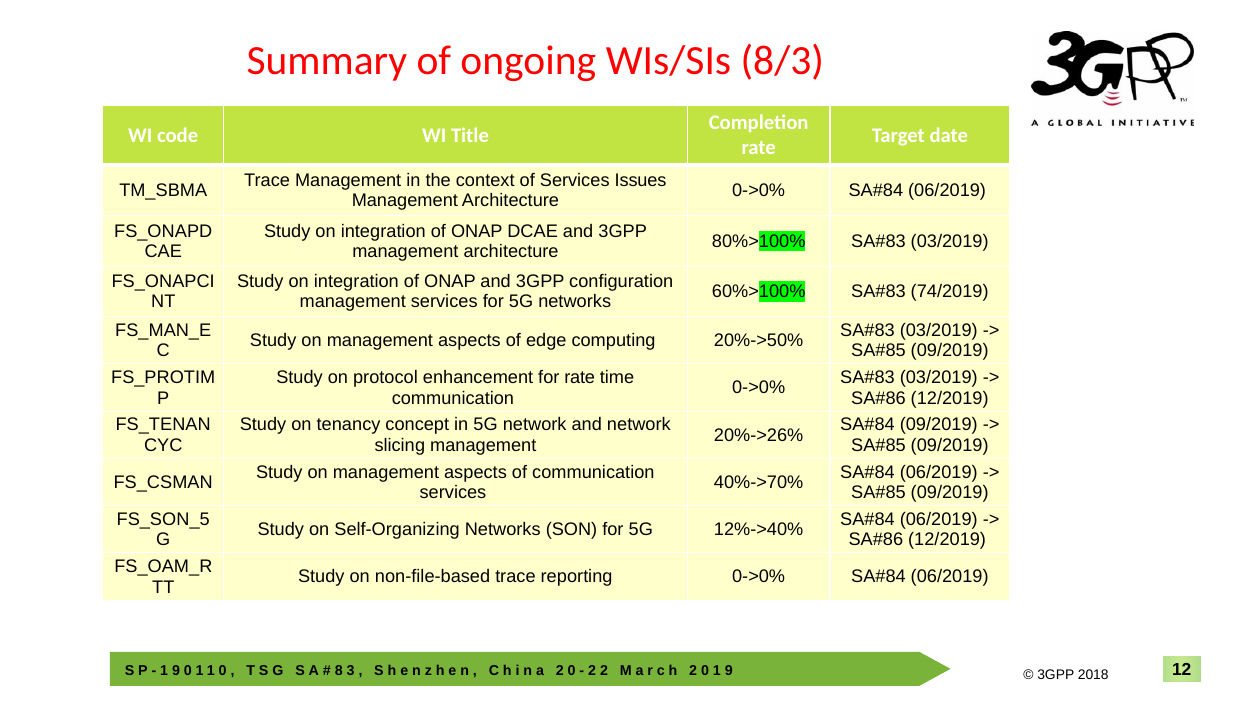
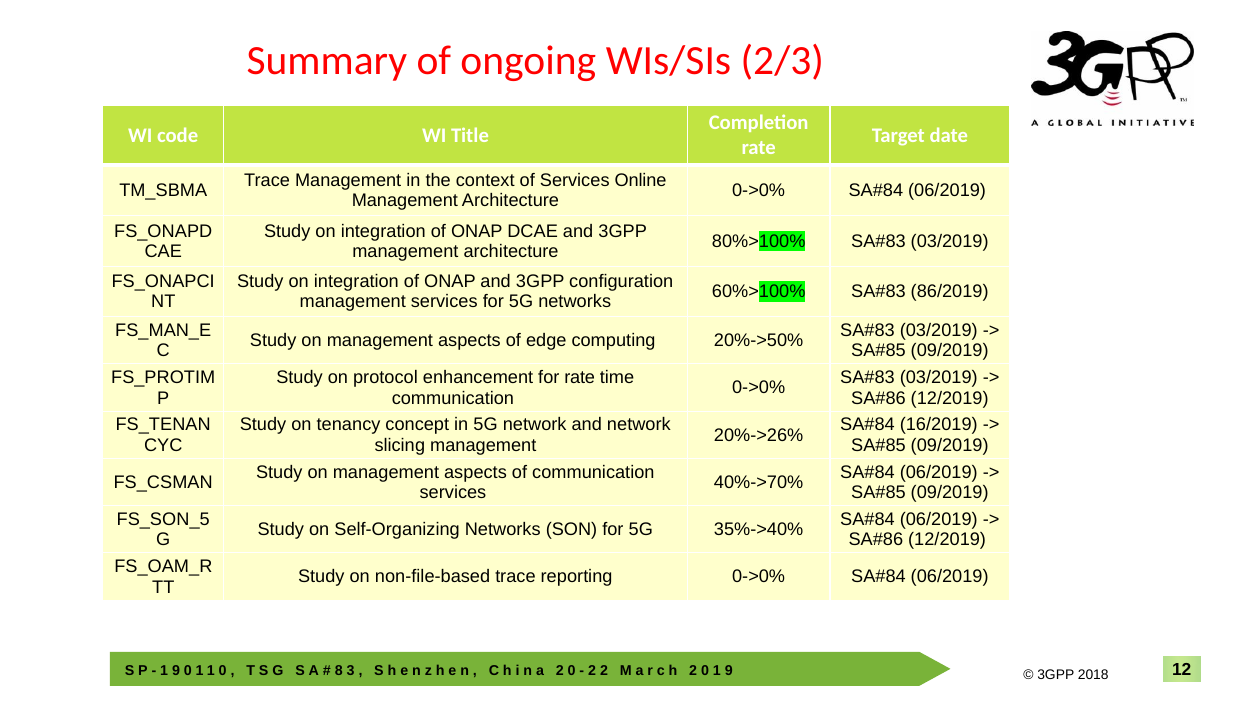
8/3: 8/3 -> 2/3
Issues: Issues -> Online
74/2019: 74/2019 -> 86/2019
09/2019 at (939, 425): 09/2019 -> 16/2019
12%->40%: 12%->40% -> 35%->40%
